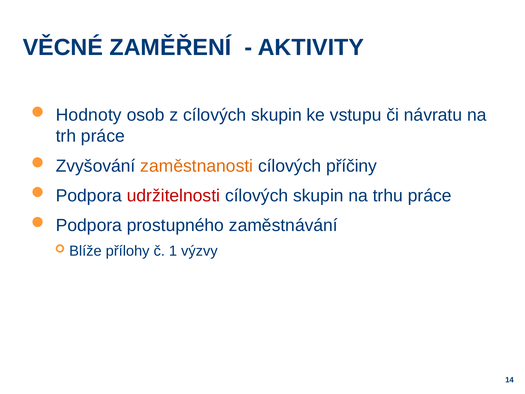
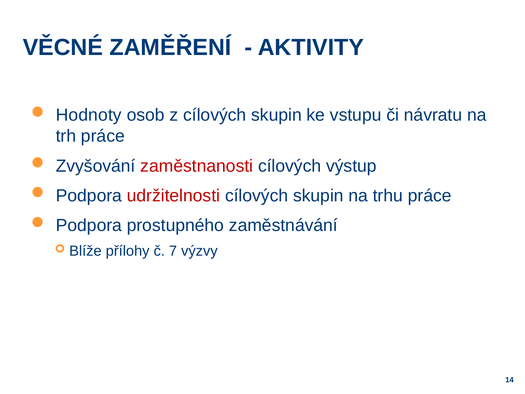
zaměstnanosti colour: orange -> red
příčiny: příčiny -> výstup
1: 1 -> 7
